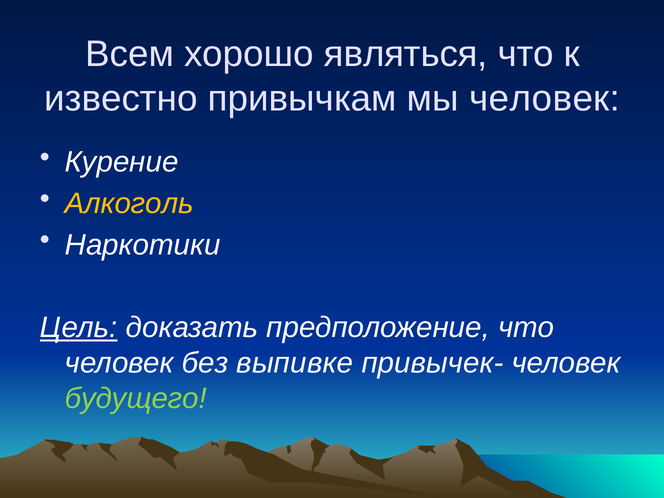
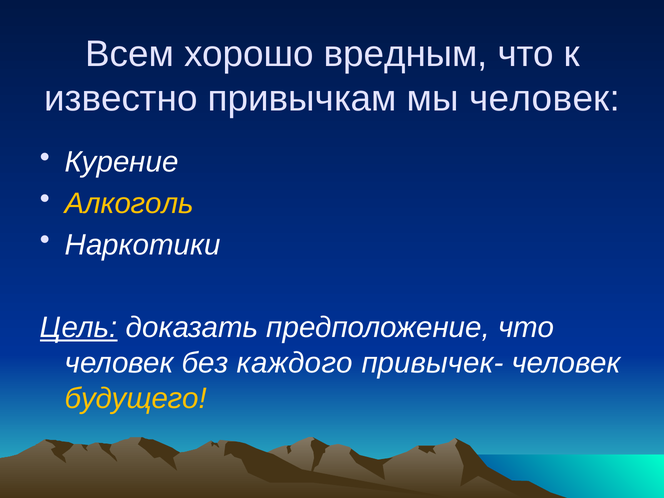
являться: являться -> вредным
выпивке: выпивке -> каждого
будущего colour: light green -> yellow
